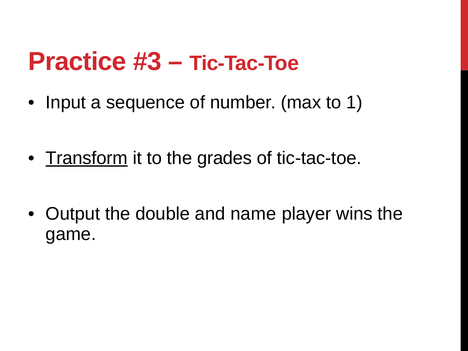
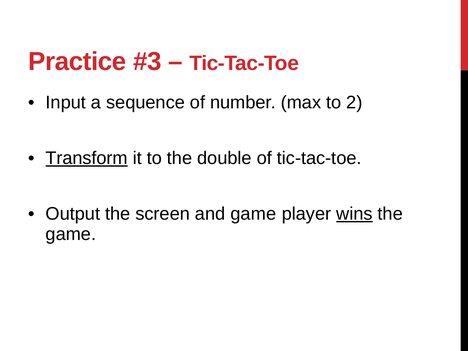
1: 1 -> 2
grades: grades -> double
double: double -> screen
and name: name -> game
wins underline: none -> present
